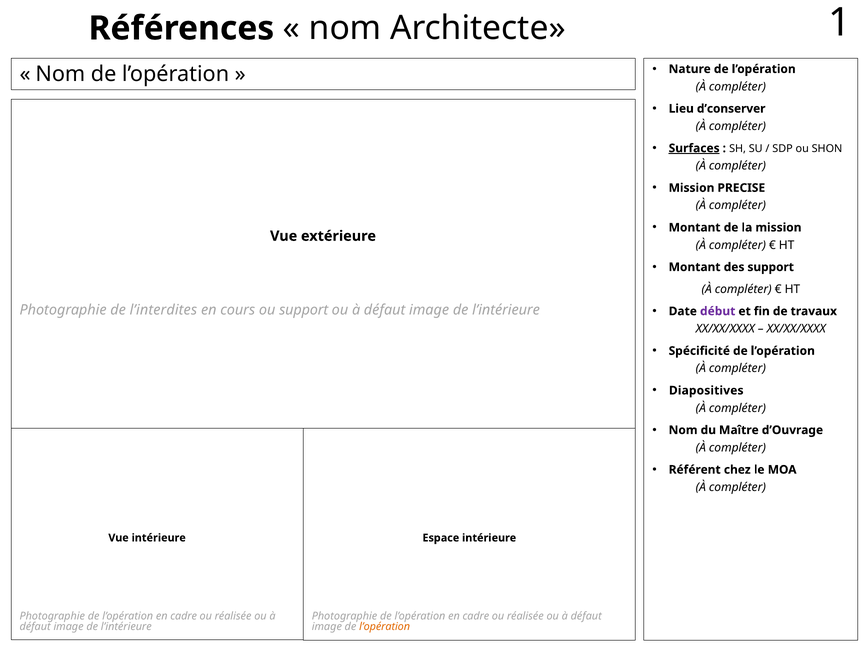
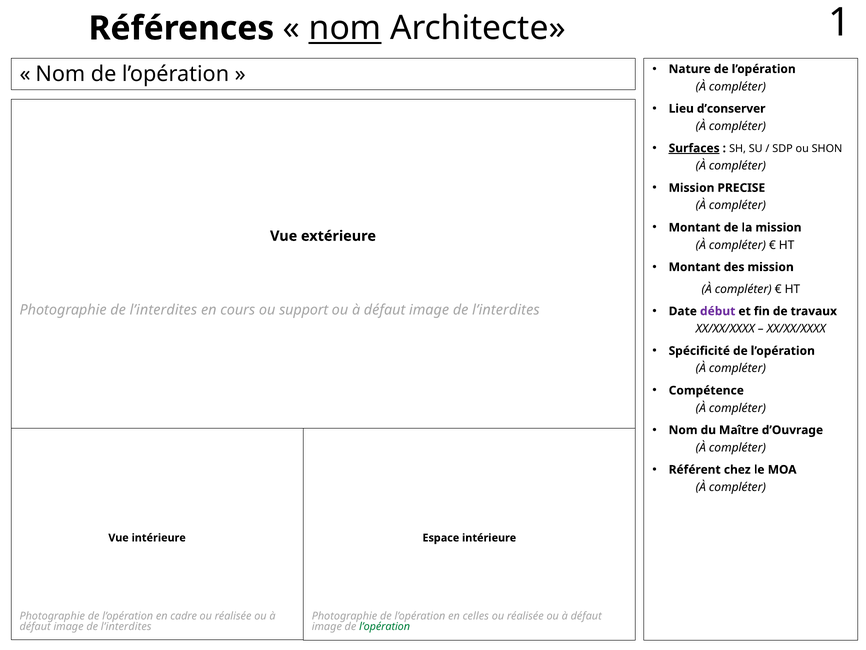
nom at (345, 28) underline: none -> present
des support: support -> mission
l’intérieure at (506, 310): l’intérieure -> l’interdites
Diapositives: Diapositives -> Compétence
cadre at (476, 616): cadre -> celles
l’intérieure at (126, 626): l’intérieure -> l’interdites
l’opération at (385, 626) colour: orange -> green
